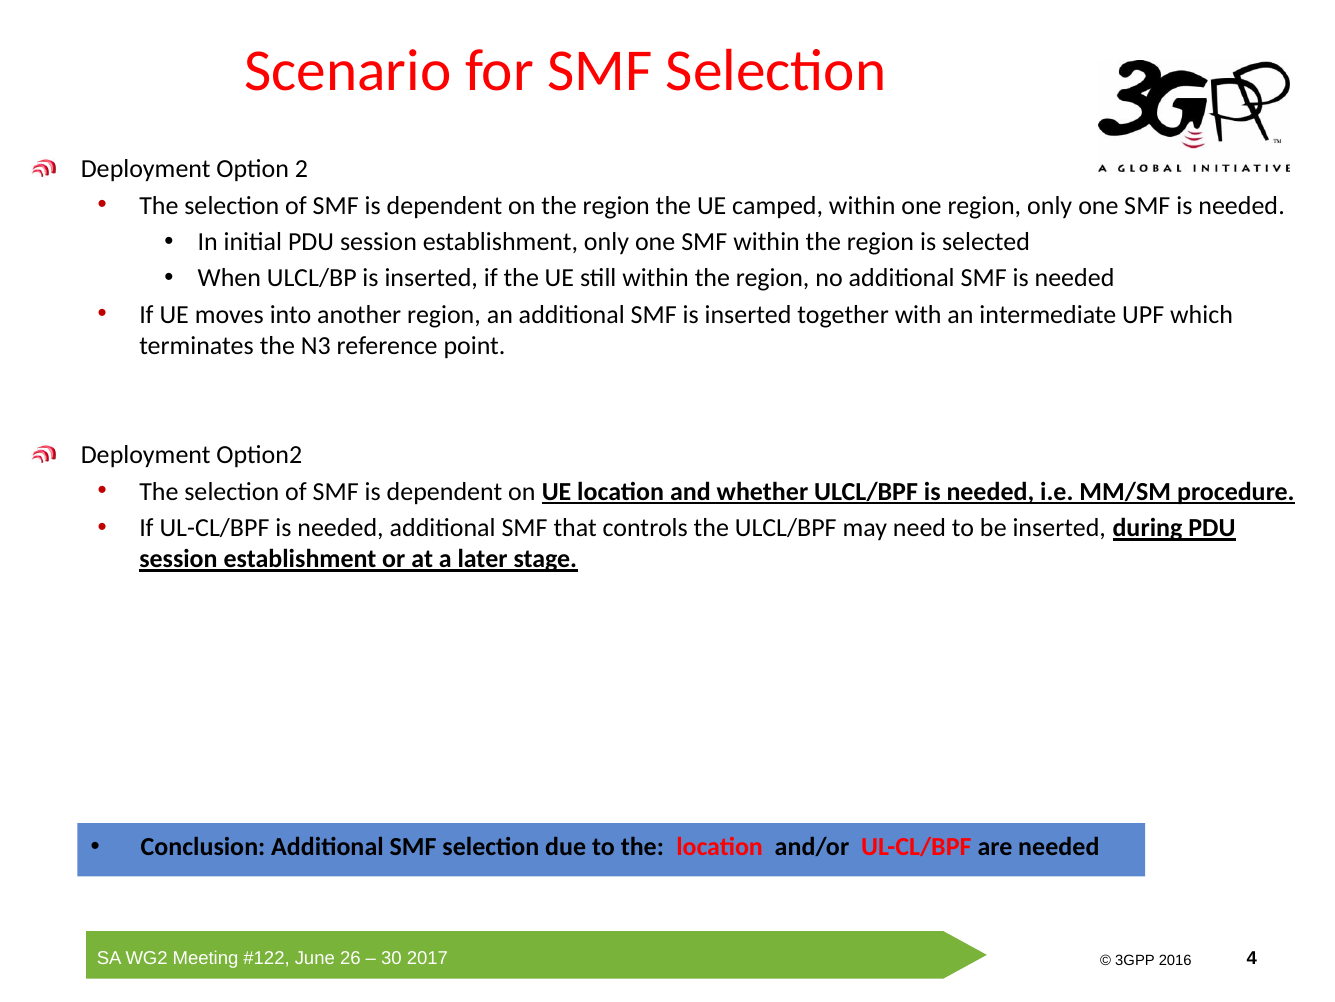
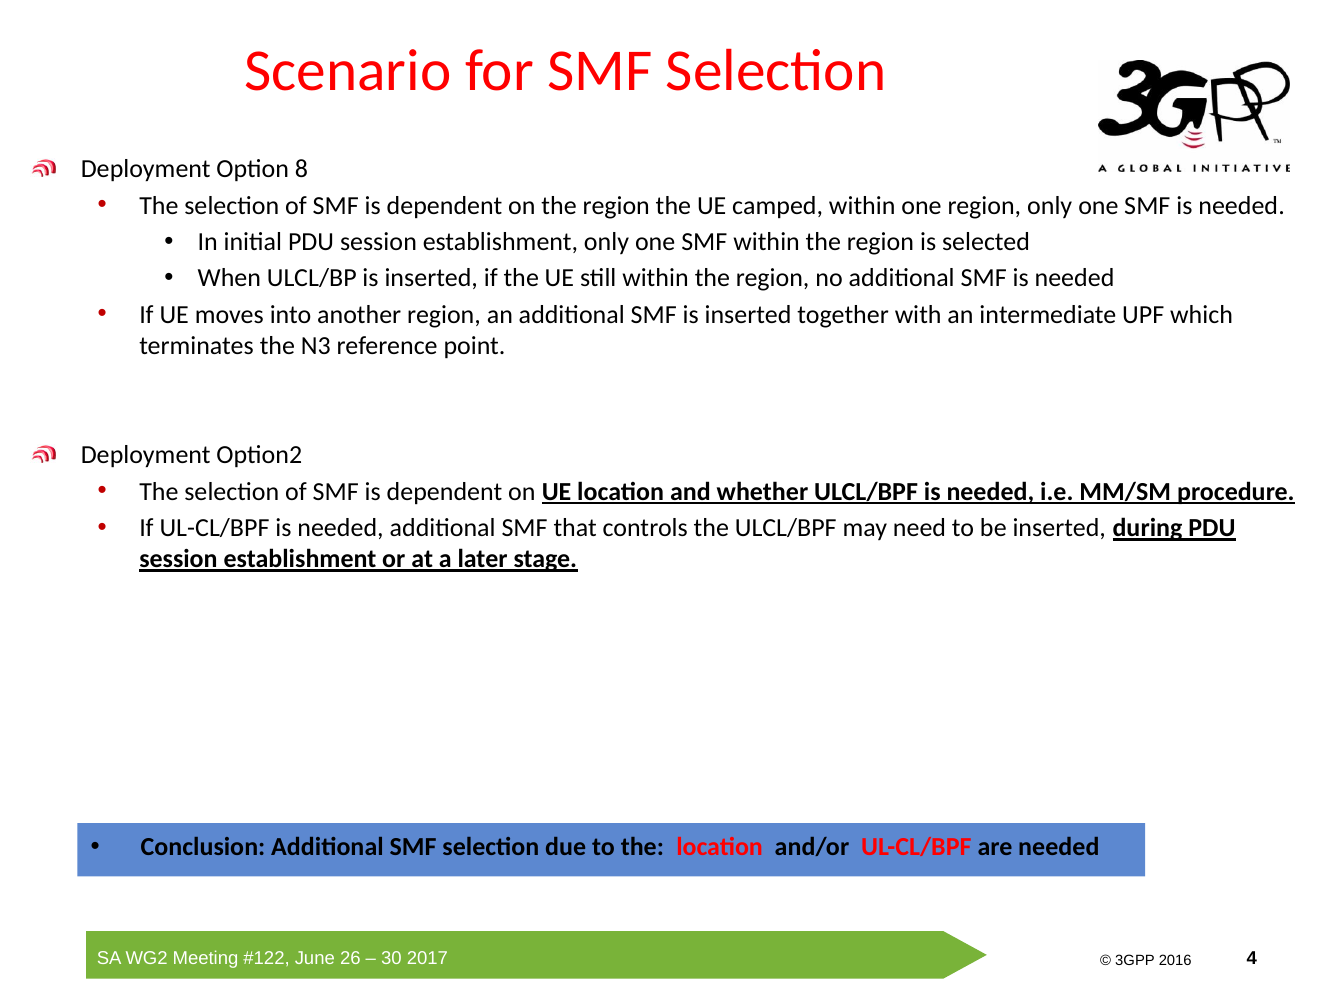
2: 2 -> 8
